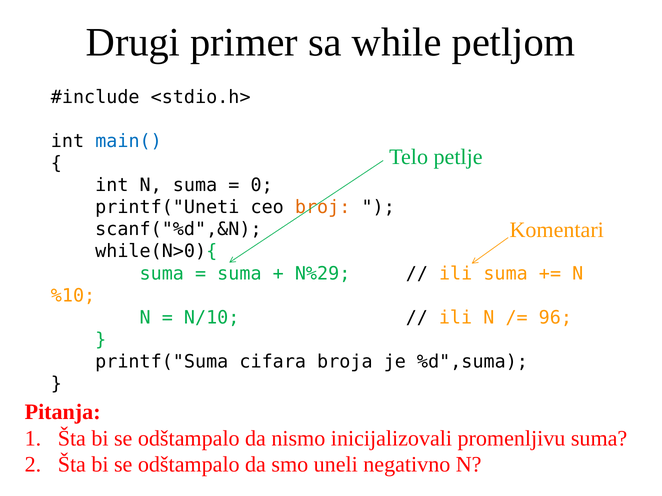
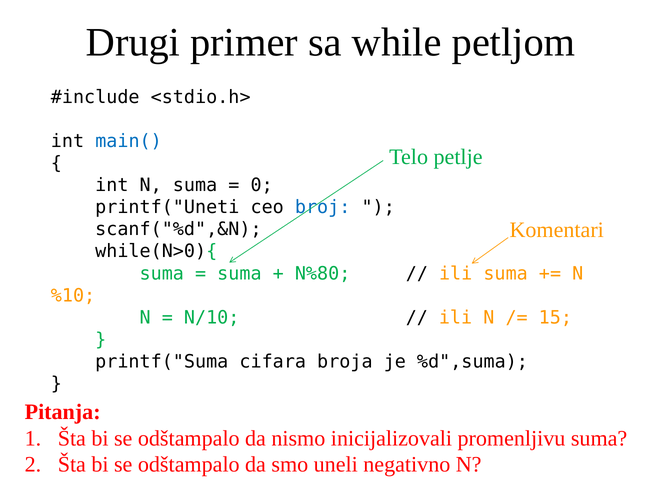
broj colour: orange -> blue
N%29: N%29 -> N%80
96: 96 -> 15
